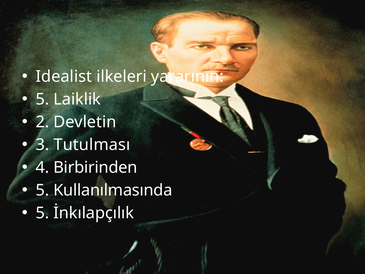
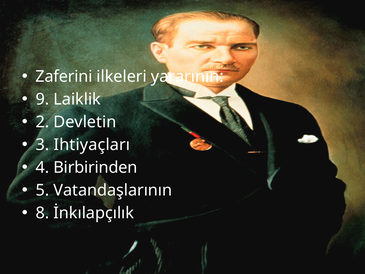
Idealist: Idealist -> Zaferini
5 at (42, 99): 5 -> 9
Tutulması: Tutulması -> Ihtiyaçları
Kullanılmasında: Kullanılmasında -> Vatandaşlarının
5 at (42, 213): 5 -> 8
